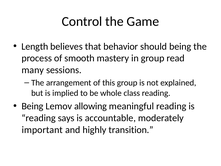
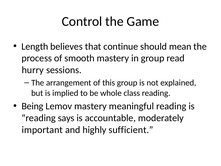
behavior: behavior -> continue
should being: being -> mean
many: many -> hurry
Lemov allowing: allowing -> mastery
transition: transition -> sufficient
